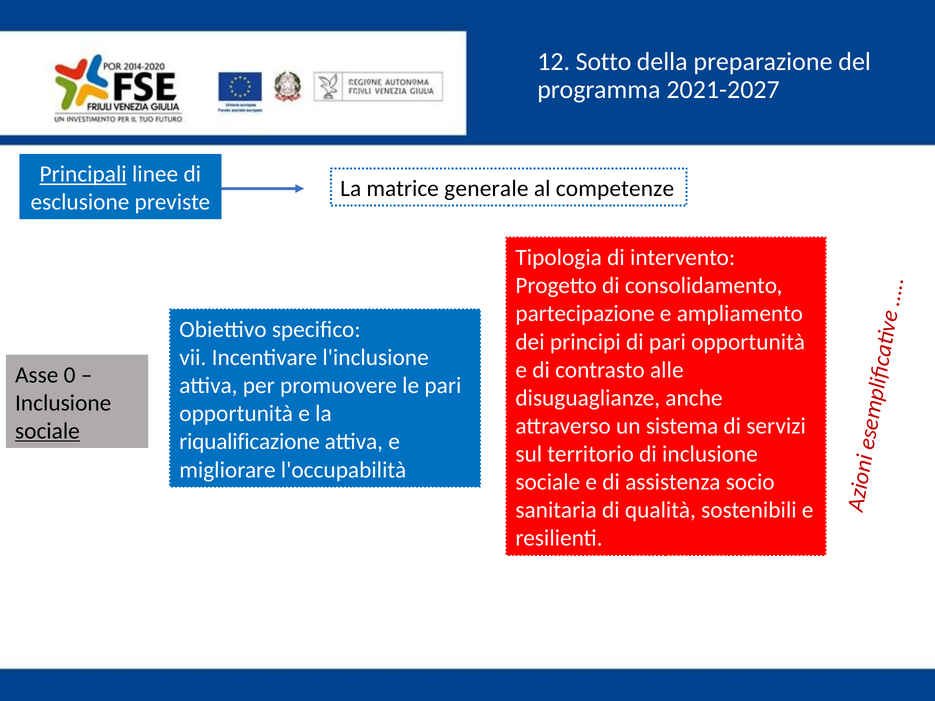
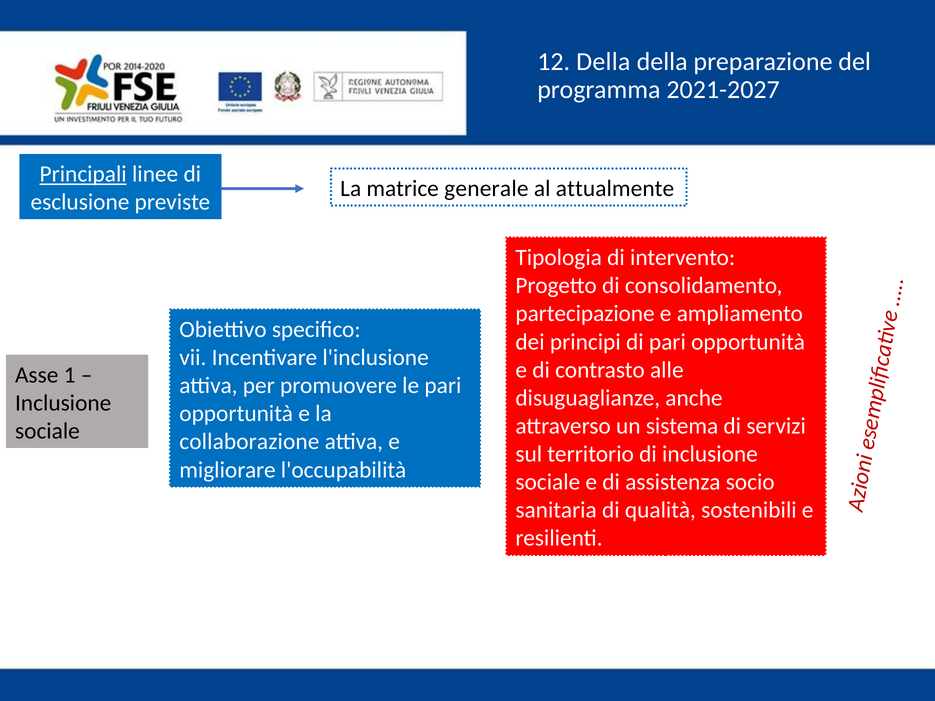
12 Sotto: Sotto -> Della
competenze: competenze -> attualmente
0: 0 -> 1
sociale at (47, 431) underline: present -> none
riqualificazione: riqualificazione -> collaborazione
